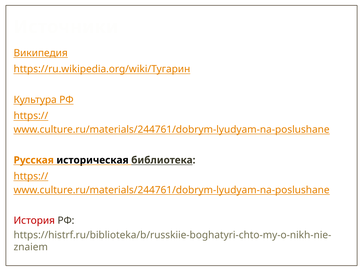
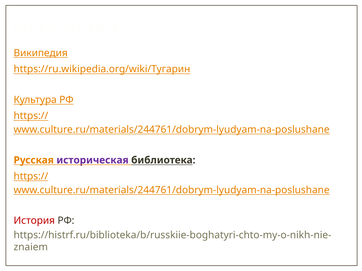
историческая colour: black -> purple
